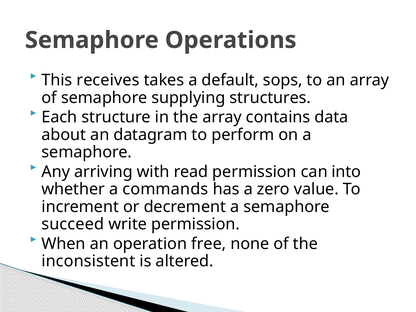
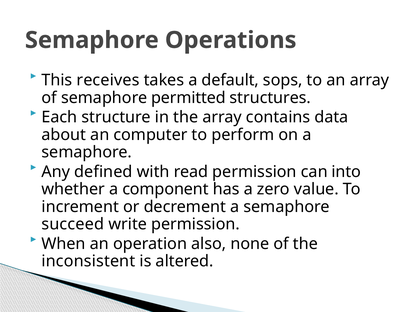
supplying: supplying -> permitted
datagram: datagram -> computer
arriving: arriving -> defined
commands: commands -> component
free: free -> also
